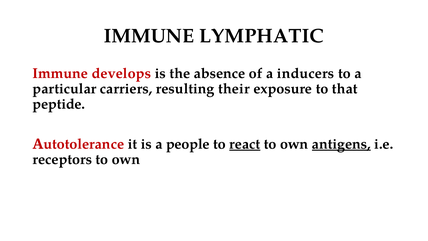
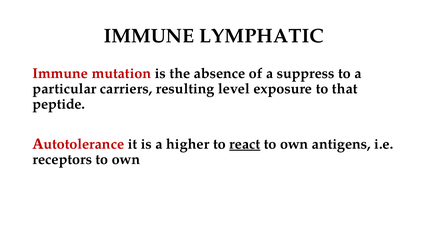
develops: develops -> mutation
inducers: inducers -> suppress
their: their -> level
people: people -> higher
antigens underline: present -> none
